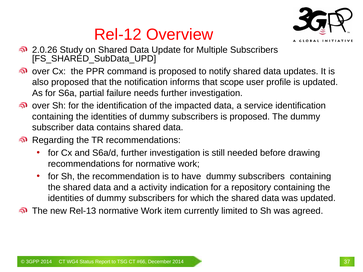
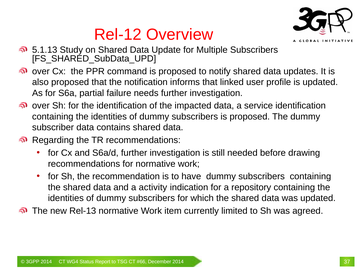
2.0.26: 2.0.26 -> 5.1.13
scope: scope -> linked
